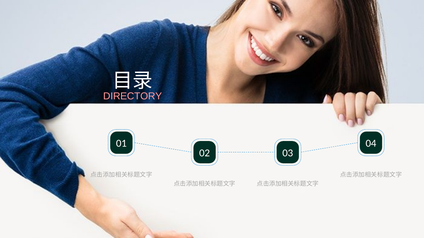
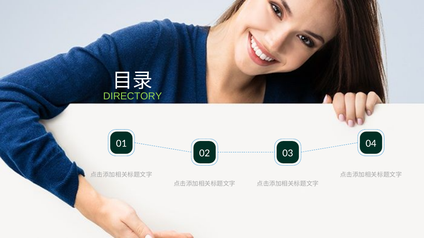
DIRECTORY colour: pink -> light green
